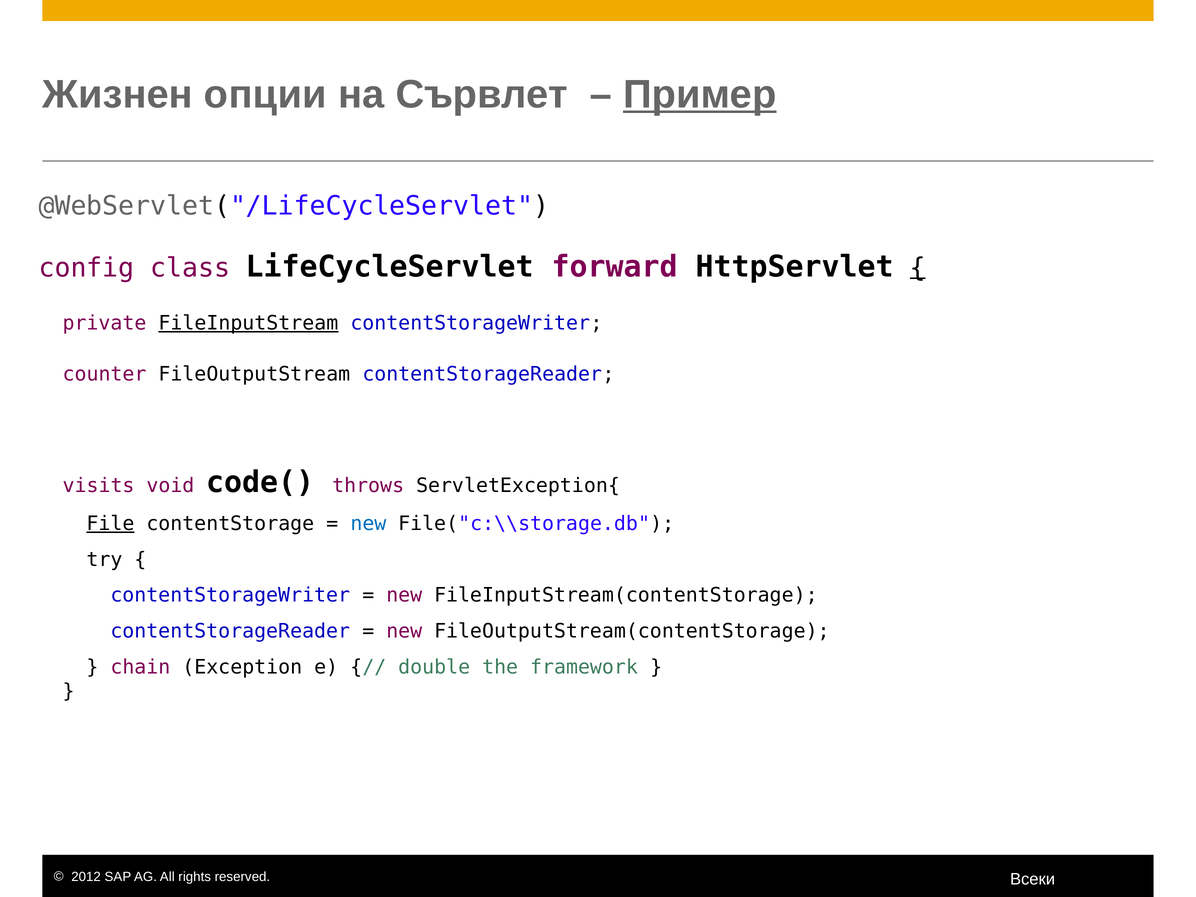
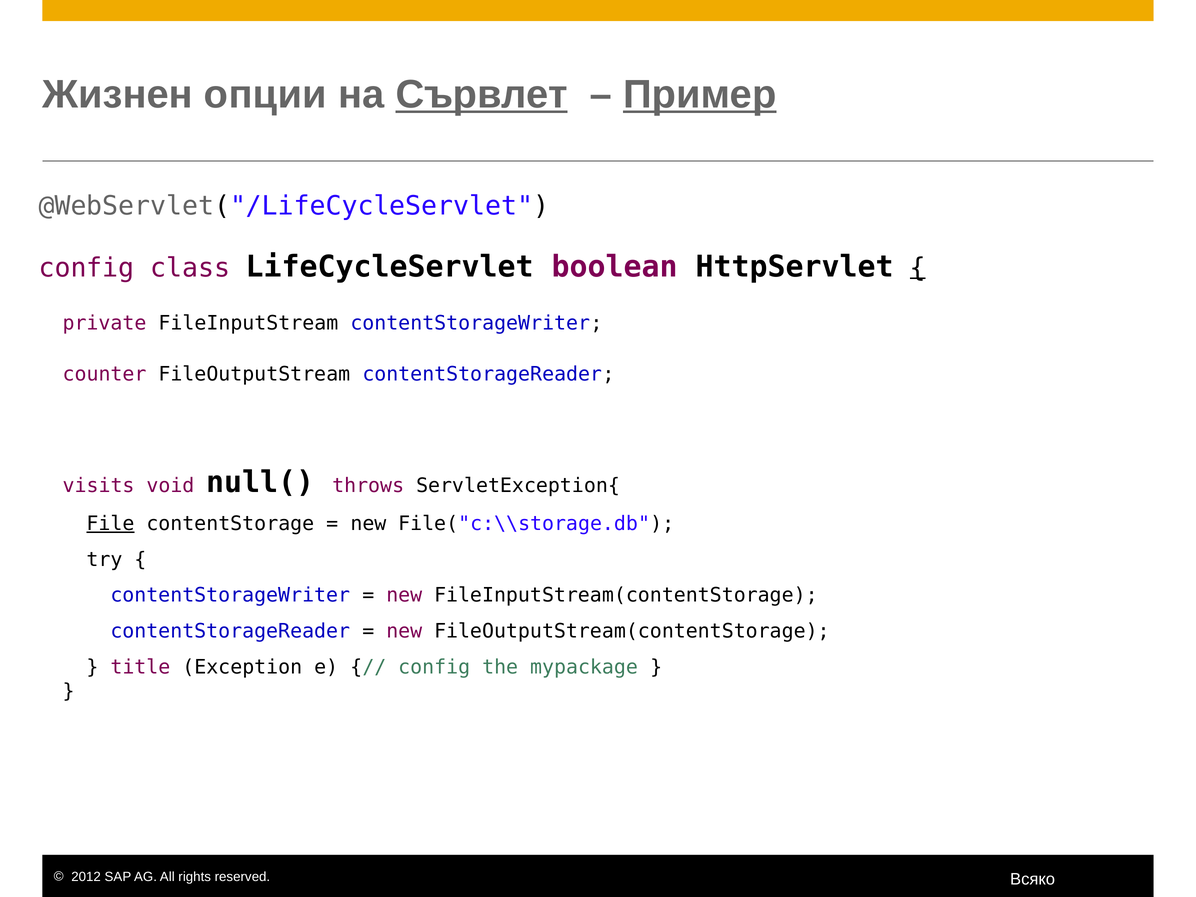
Сървлет underline: none -> present
forward: forward -> boolean
FileInputStream underline: present -> none
code(: code( -> null(
new at (368, 524) colour: blue -> black
chain: chain -> title
double at (434, 667): double -> config
framework: framework -> mypackage
Всеки: Всеки -> Всяко
